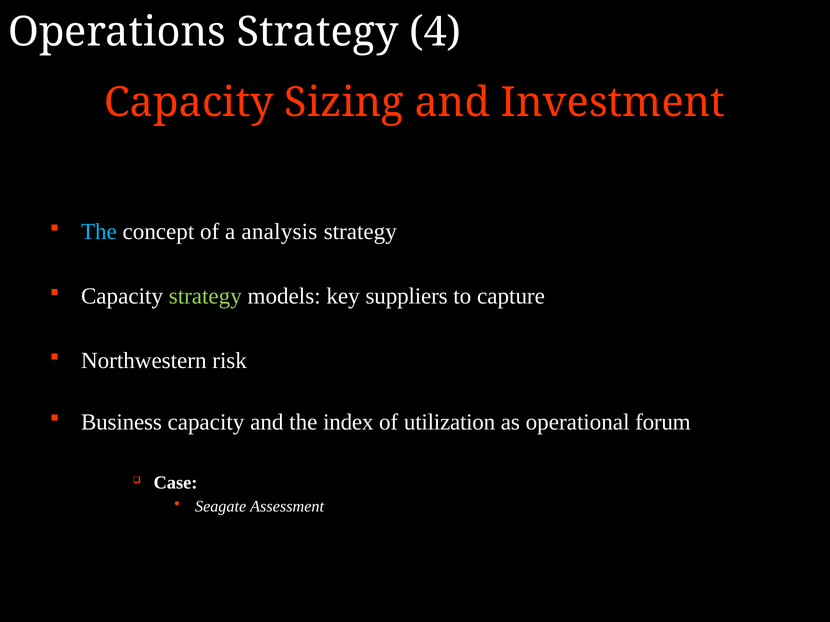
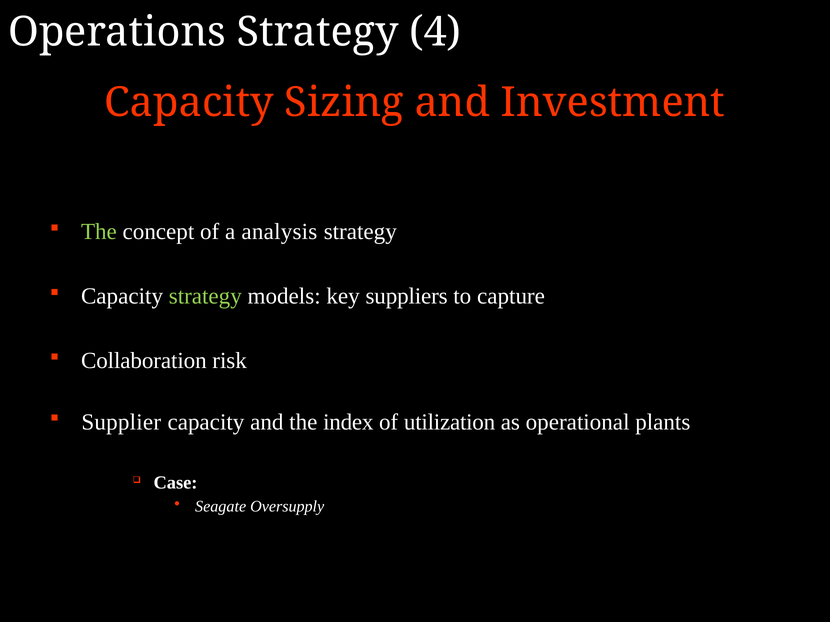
The at (99, 232) colour: light blue -> light green
Northwestern: Northwestern -> Collaboration
Business: Business -> Supplier
forum: forum -> plants
Assessment: Assessment -> Oversupply
